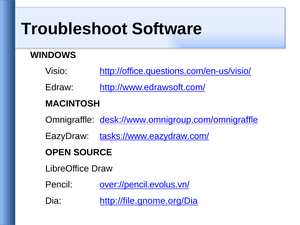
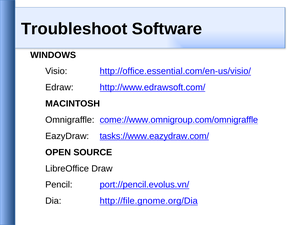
http://office.questions.com/en-us/visio/: http://office.questions.com/en-us/visio/ -> http://office.essential.com/en-us/visio/
desk://www.omnigroup.com/omnigraffle: desk://www.omnigroup.com/omnigraffle -> come://www.omnigroup.com/omnigraffle
over://pencil.evolus.vn/: over://pencil.evolus.vn/ -> port://pencil.evolus.vn/
